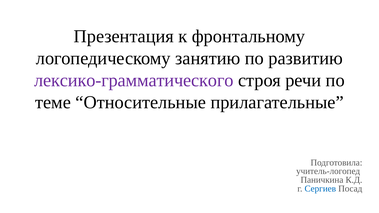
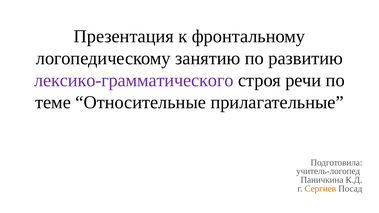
Сергиев colour: blue -> orange
